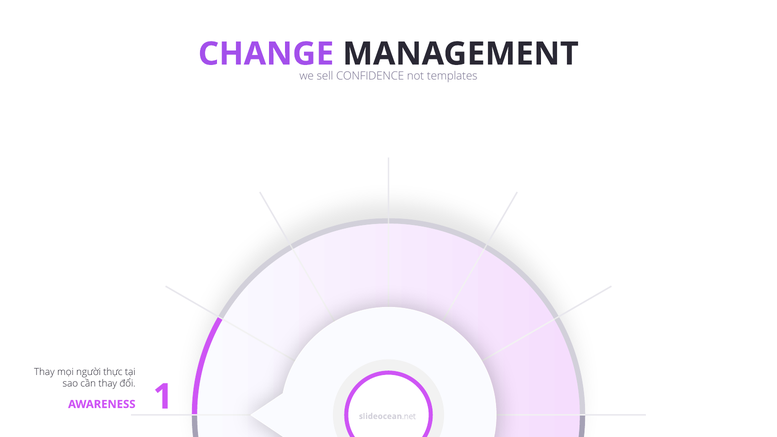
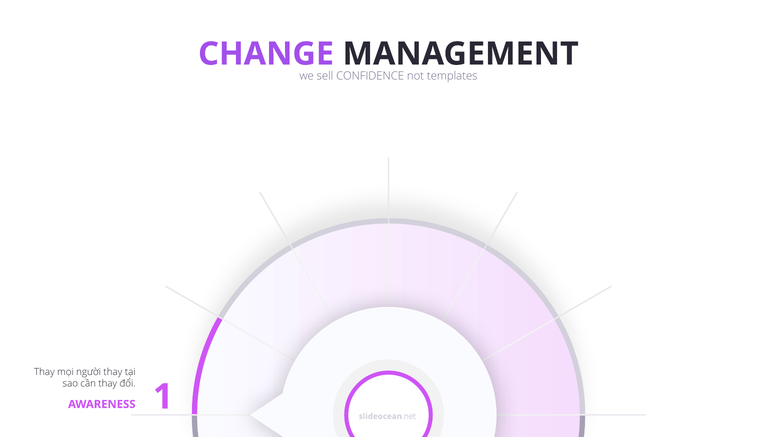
người thực: thực -> thay
